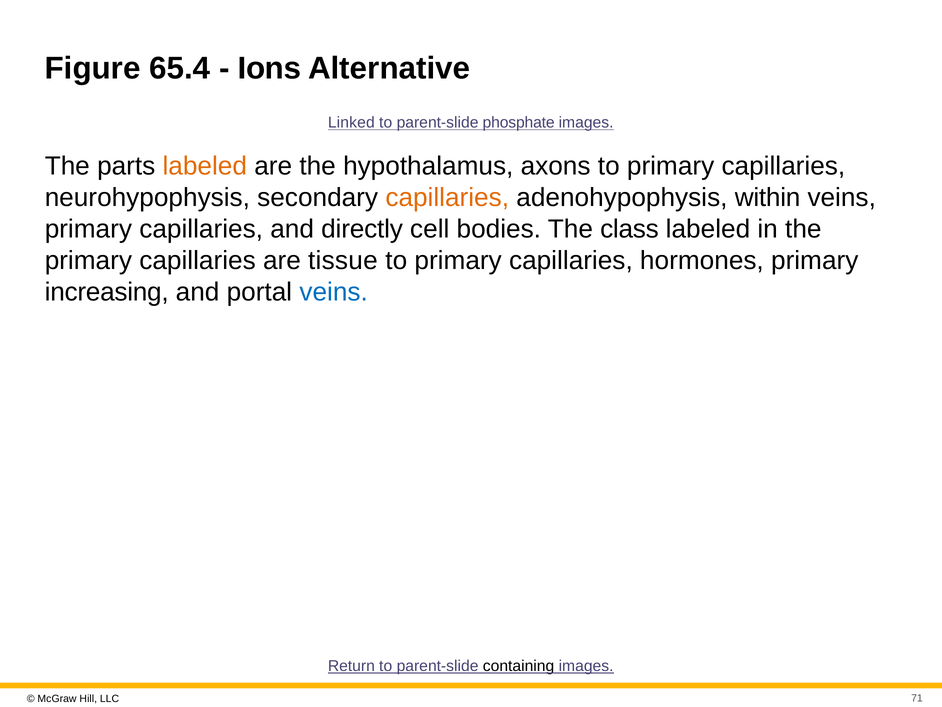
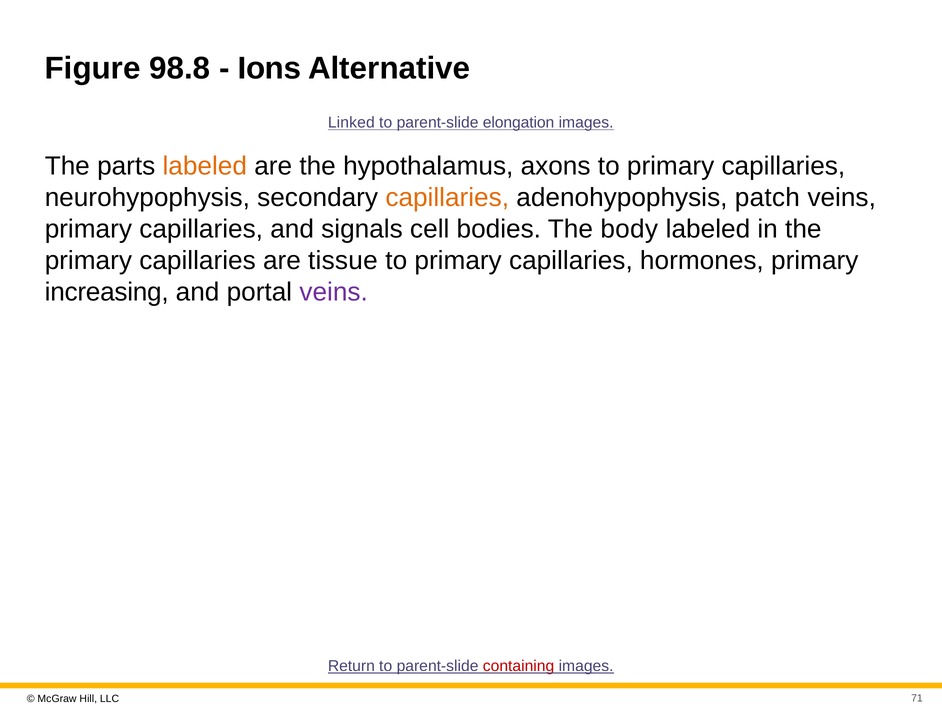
65.4: 65.4 -> 98.8
phosphate: phosphate -> elongation
within: within -> patch
directly: directly -> signals
class: class -> body
veins at (334, 292) colour: blue -> purple
containing colour: black -> red
